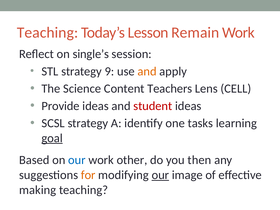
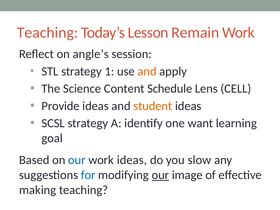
single’s: single’s -> angle’s
9: 9 -> 1
Teachers: Teachers -> Schedule
student colour: red -> orange
tasks: tasks -> want
goal underline: present -> none
work other: other -> ideas
then: then -> slow
for colour: orange -> blue
